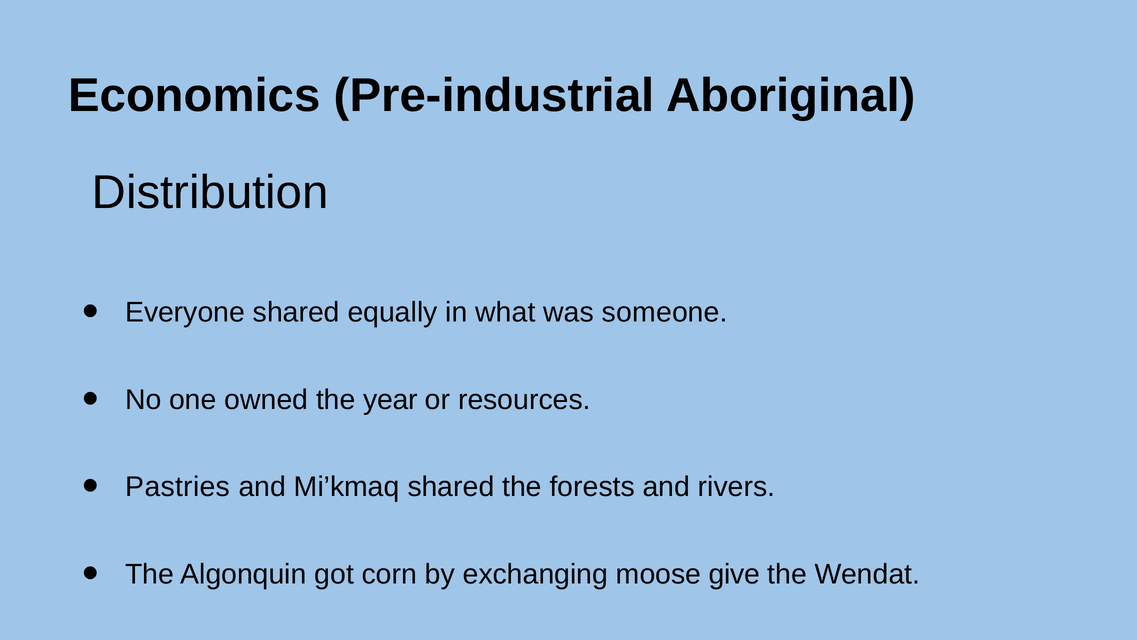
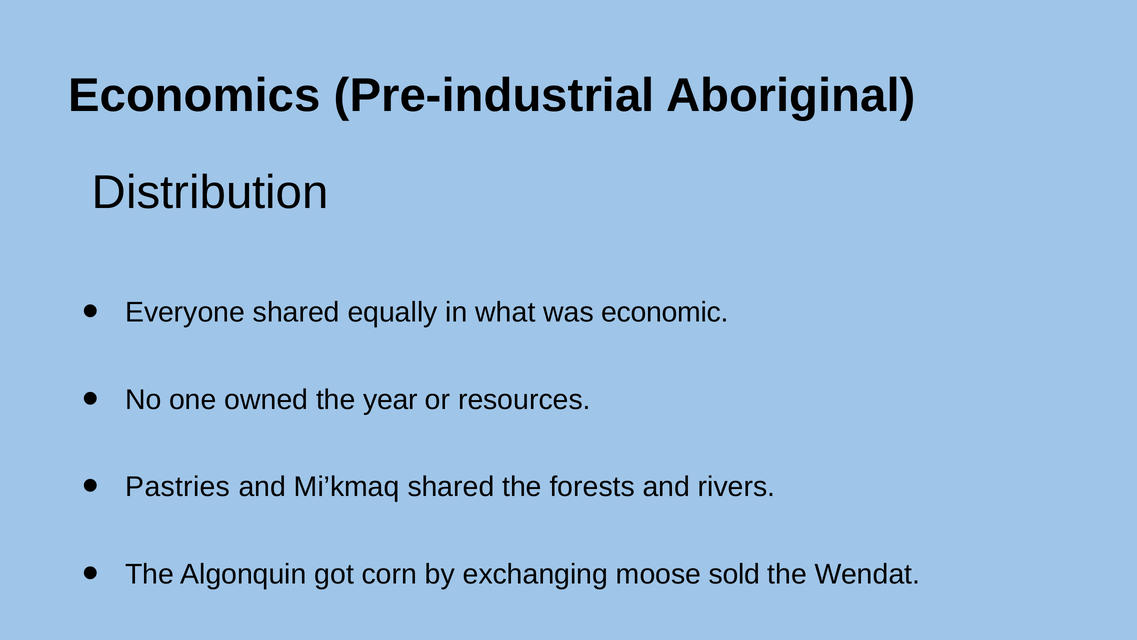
someone: someone -> economic
give: give -> sold
